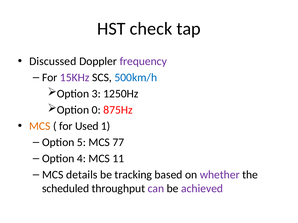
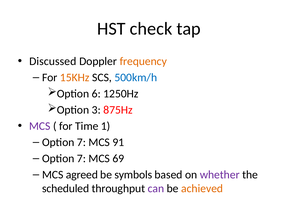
frequency colour: purple -> orange
15KHz colour: purple -> orange
3: 3 -> 6
0: 0 -> 3
MCS at (40, 126) colour: orange -> purple
Used: Used -> Time
5 at (81, 143): 5 -> 7
77: 77 -> 91
4 at (81, 159): 4 -> 7
11: 11 -> 69
details: details -> agreed
tracking: tracking -> symbols
achieved colour: purple -> orange
